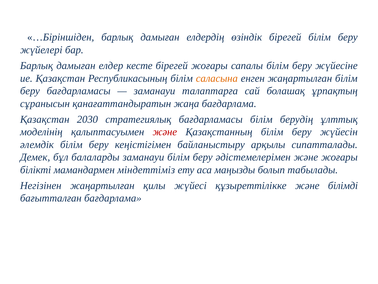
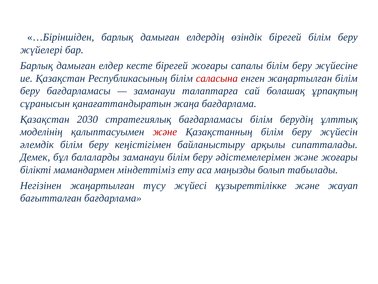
саласына colour: orange -> red
қилы: қилы -> түсу
білімді: білімді -> жауап
